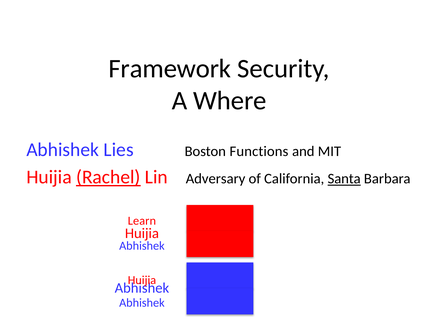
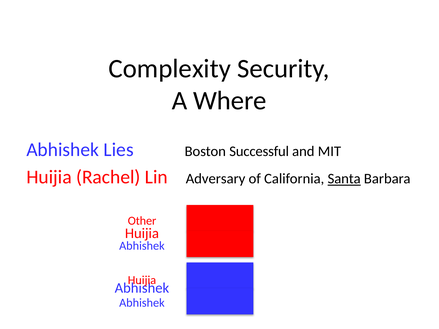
Framework: Framework -> Complexity
Functions: Functions -> Successful
Rachel underline: present -> none
Learn: Learn -> Other
